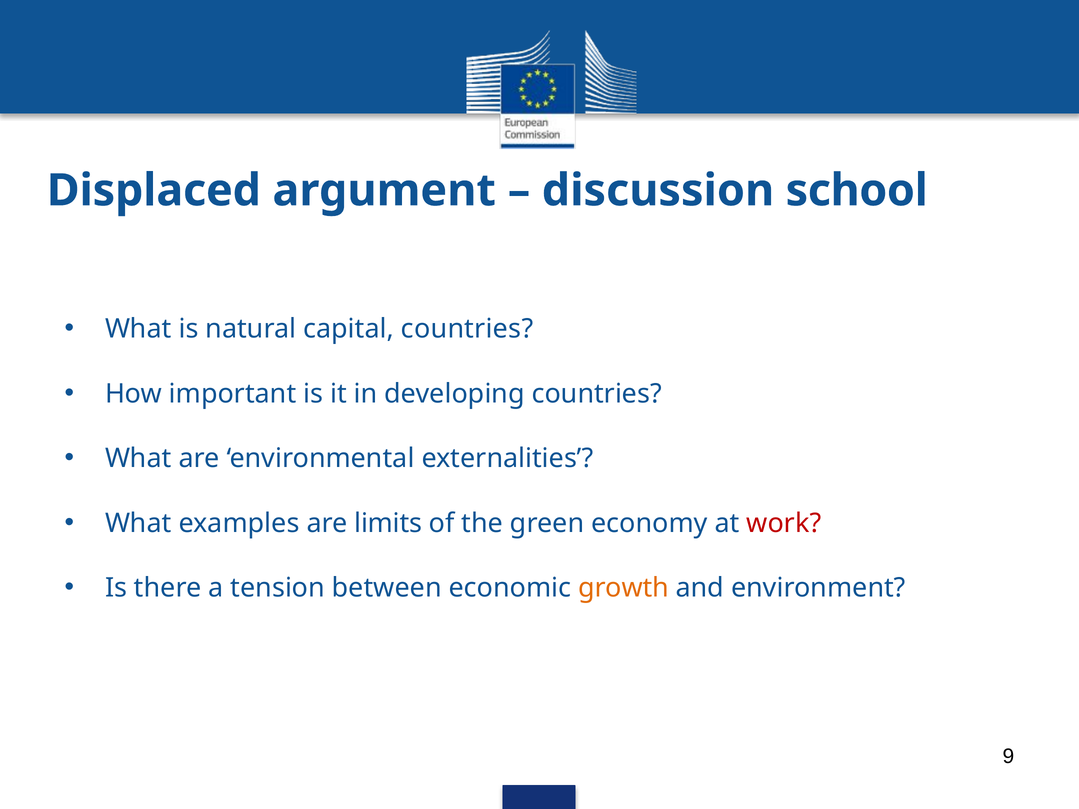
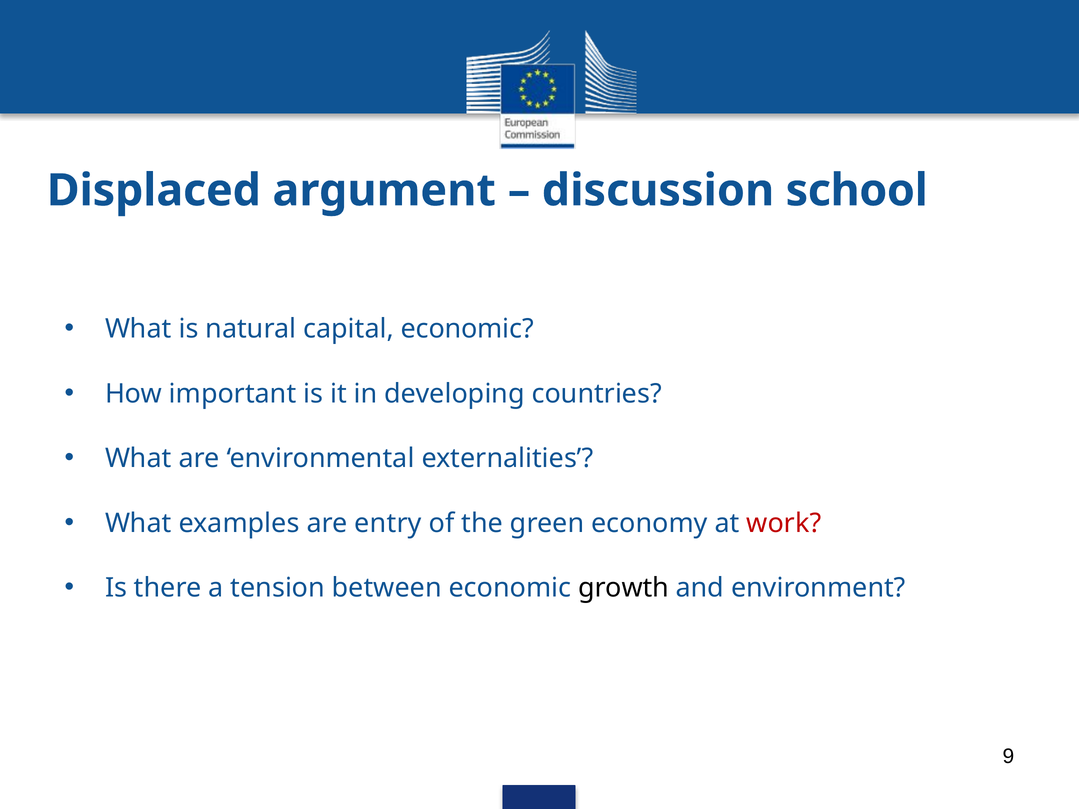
capital countries: countries -> economic
limits: limits -> entry
growth colour: orange -> black
